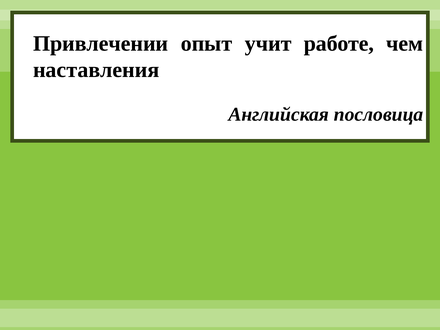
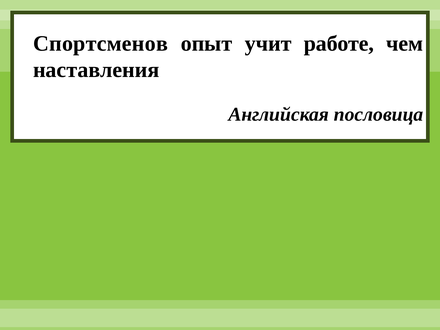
Привлечении: Привлечении -> Спортсменов
